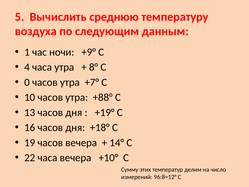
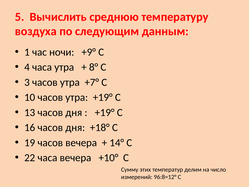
0: 0 -> 3
утра +88°: +88° -> +19°
